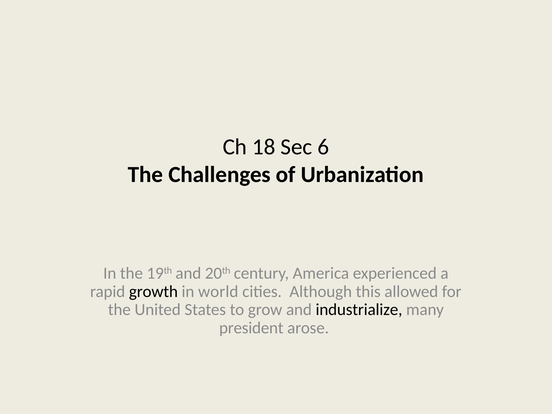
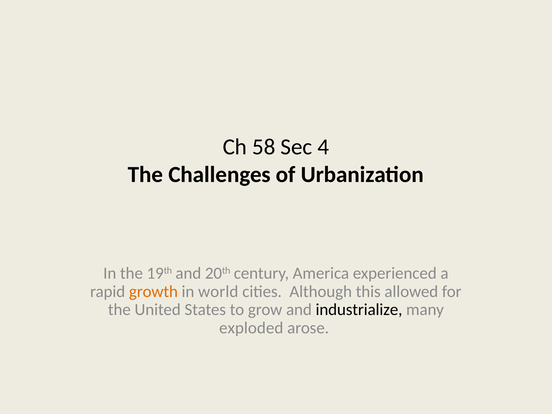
18: 18 -> 58
6: 6 -> 4
growth colour: black -> orange
president: president -> exploded
